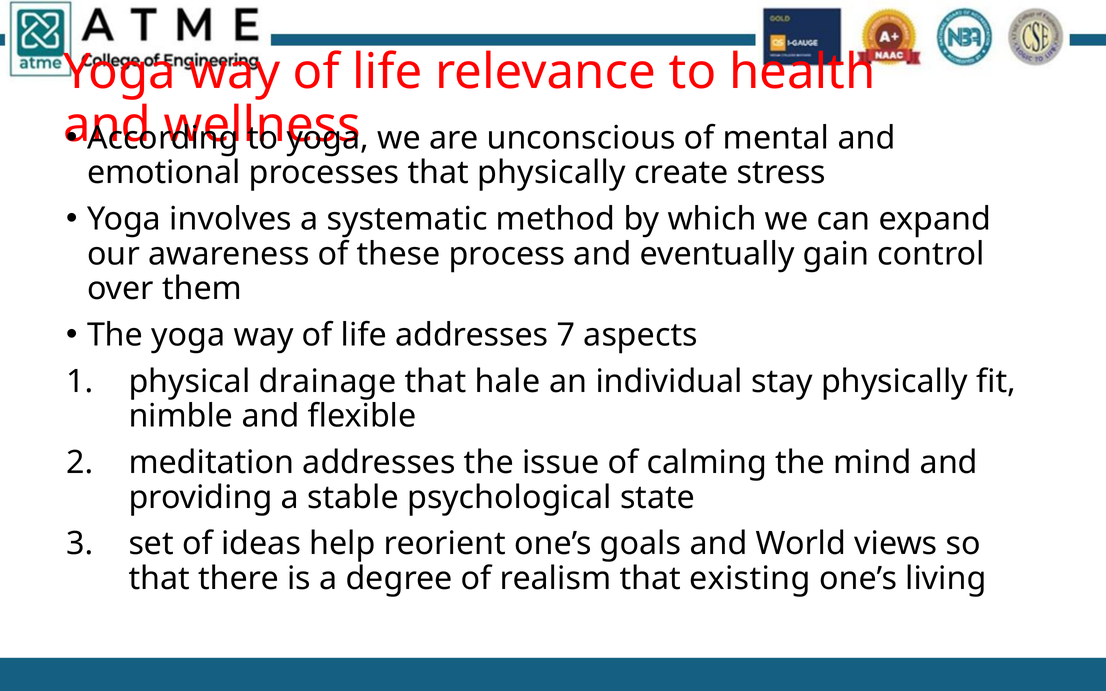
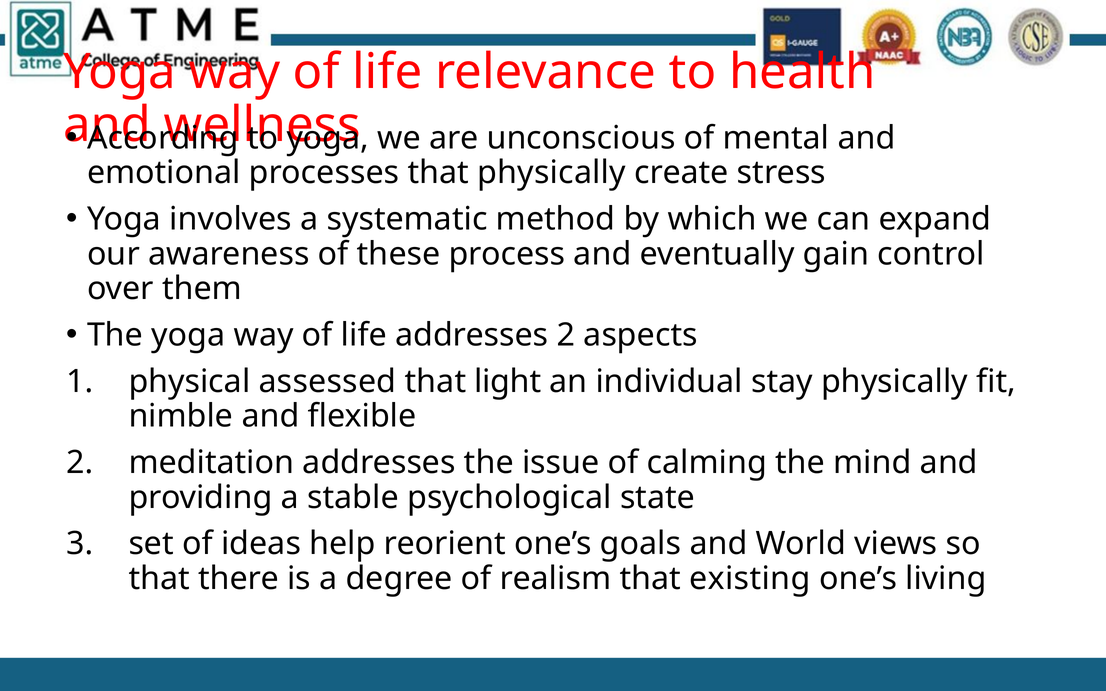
addresses 7: 7 -> 2
drainage: drainage -> assessed
hale: hale -> light
